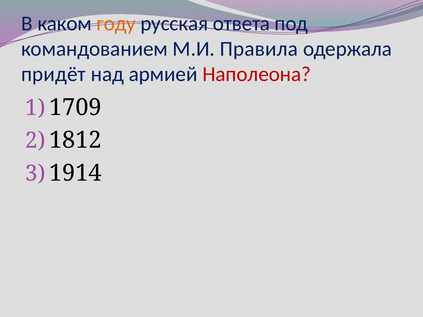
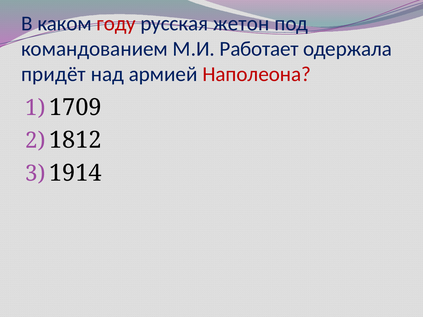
году colour: orange -> red
ответа: ответа -> жетон
Правила: Правила -> Работает
